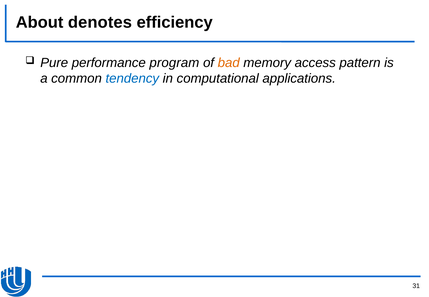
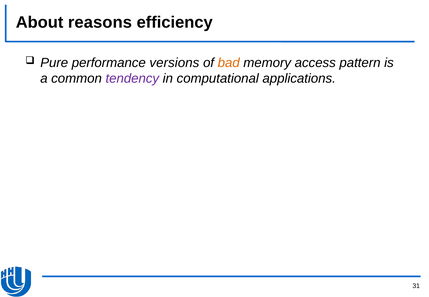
denotes: denotes -> reasons
program: program -> versions
tendency colour: blue -> purple
